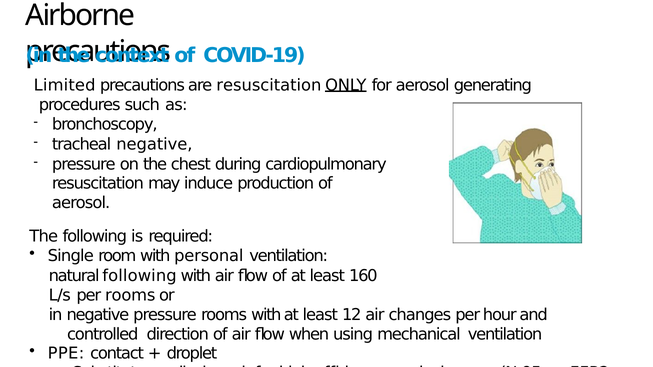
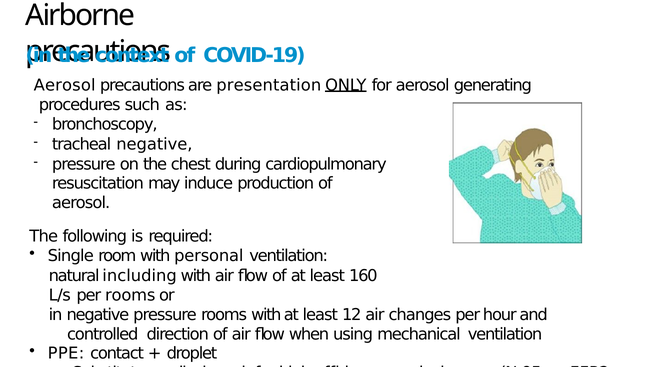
Limited at (65, 85): Limited -> Aerosol
are resuscitation: resuscitation -> presentation
natural following: following -> including
